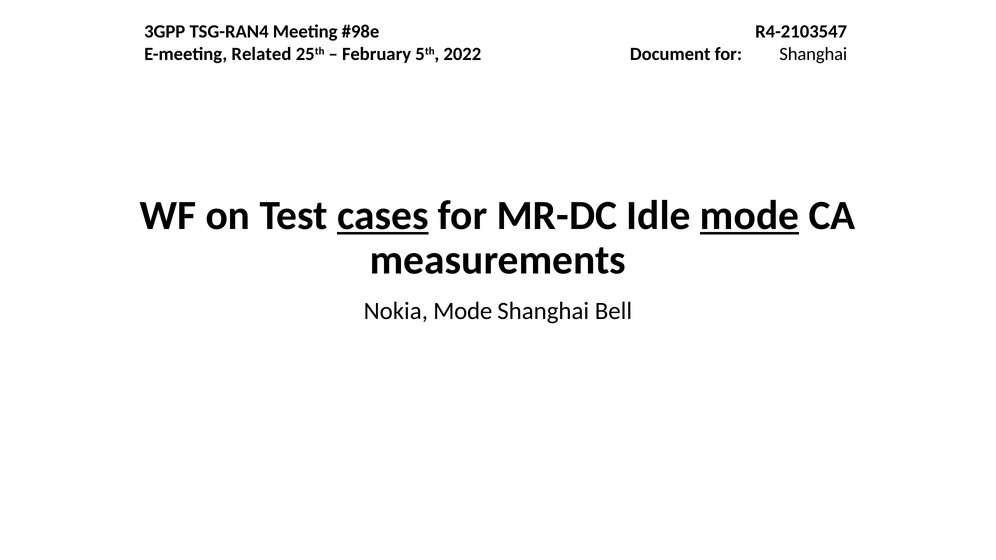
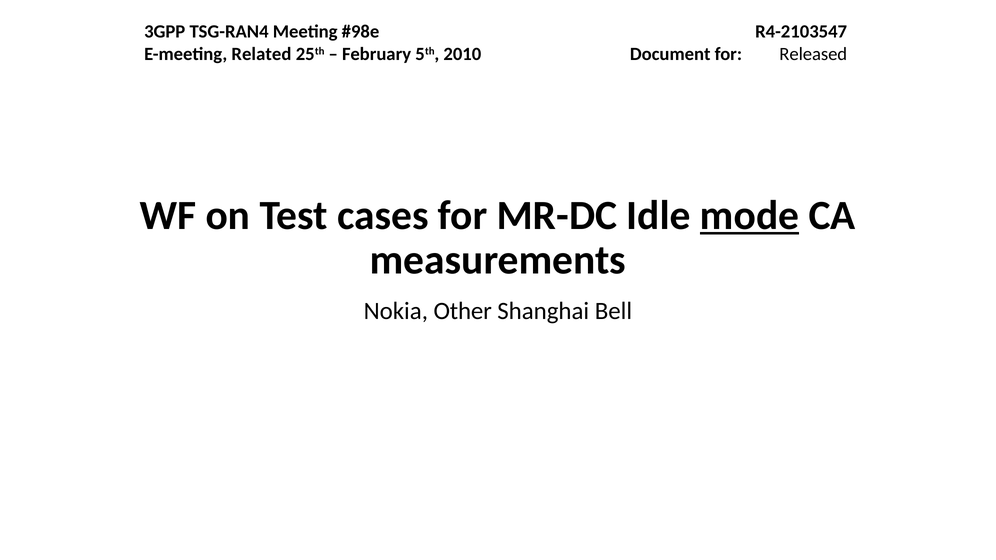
2022: 2022 -> 2010
for Shanghai: Shanghai -> Released
cases underline: present -> none
Nokia Mode: Mode -> Other
